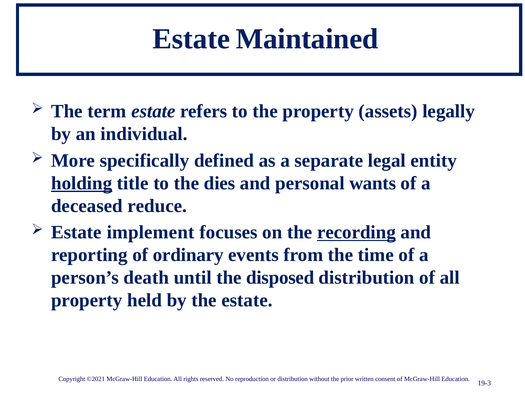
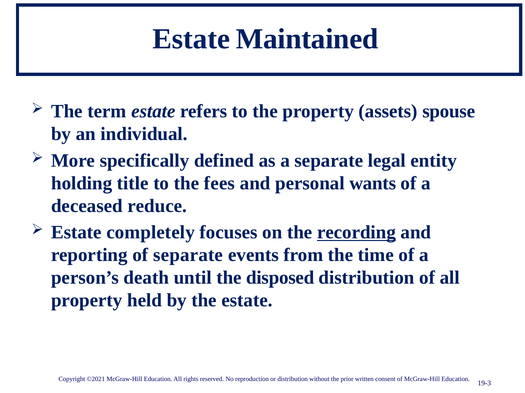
legally: legally -> spouse
holding underline: present -> none
dies: dies -> fees
implement: implement -> completely
of ordinary: ordinary -> separate
